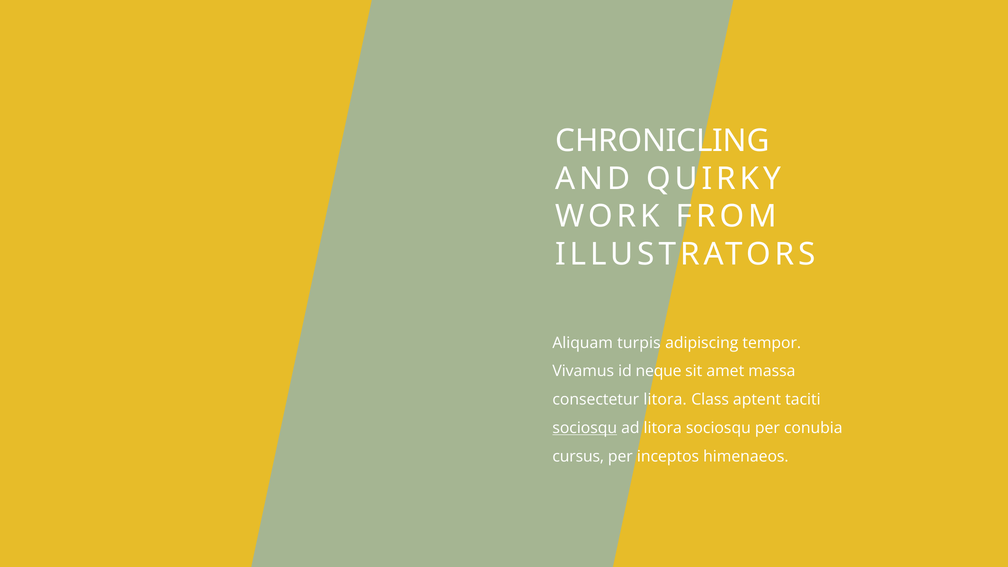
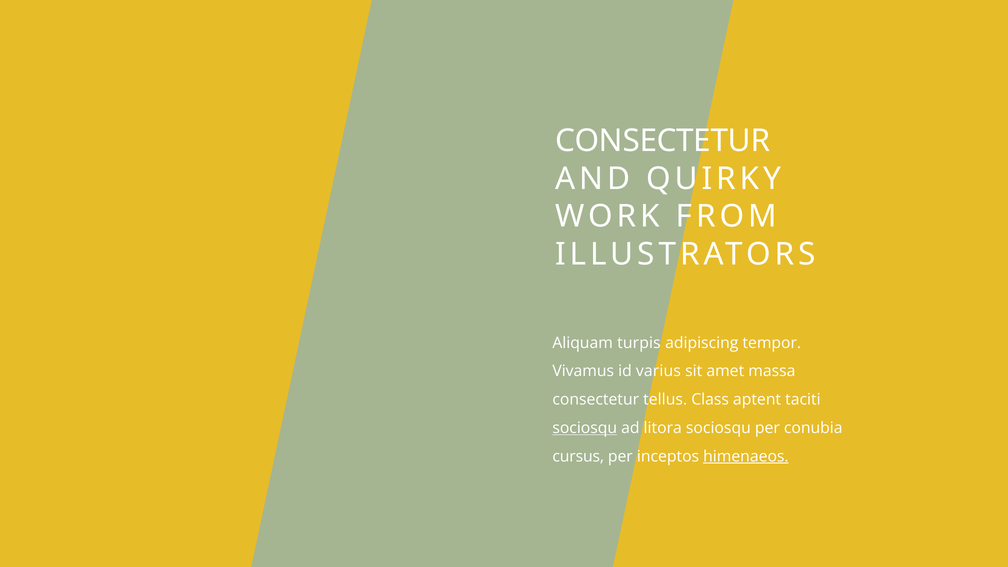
CHRONICLING at (663, 141): CHRONICLING -> CONSECTETUR
neque: neque -> varius
consectetur litora: litora -> tellus
himenaeos underline: none -> present
